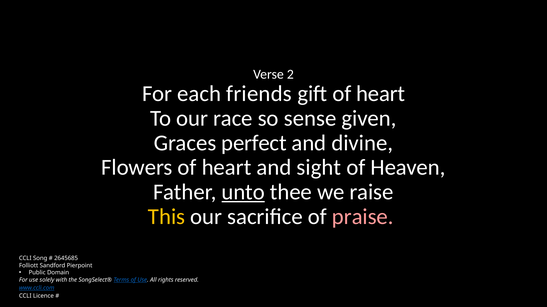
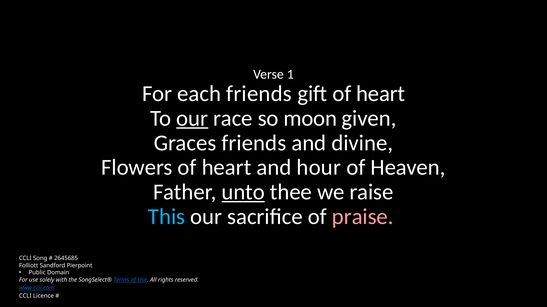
2: 2 -> 1
our at (192, 119) underline: none -> present
sense: sense -> moon
Graces perfect: perfect -> friends
sight: sight -> hour
This colour: yellow -> light blue
